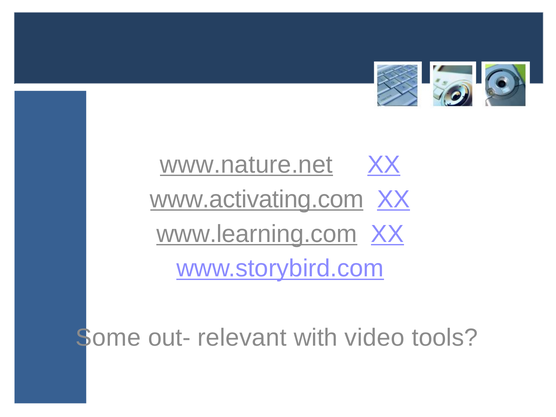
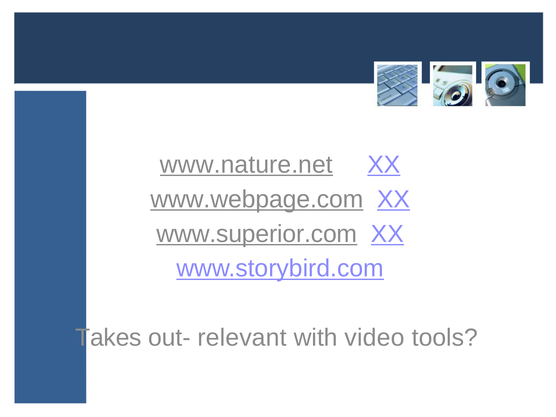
www.activating.com: www.activating.com -> www.webpage.com
www.learning.com: www.learning.com -> www.superior.com
Some: Some -> Takes
